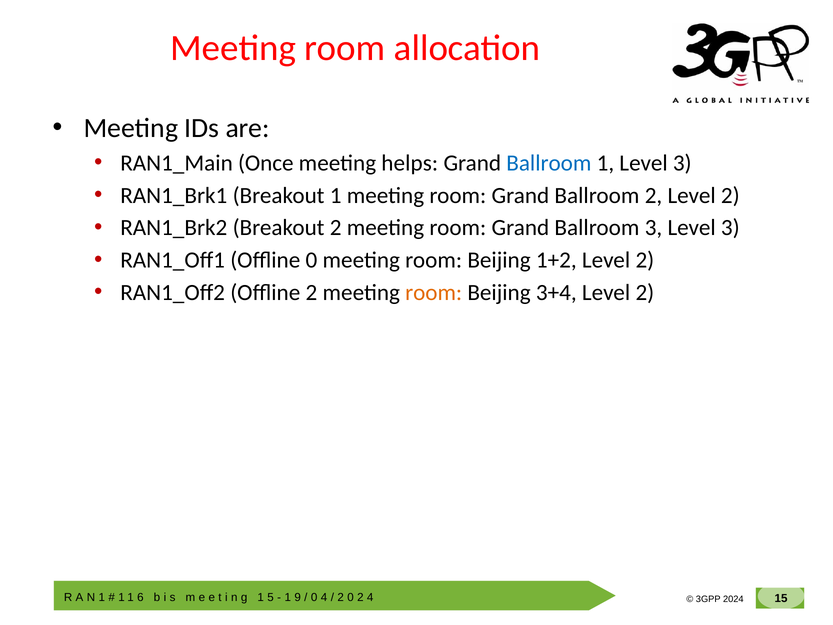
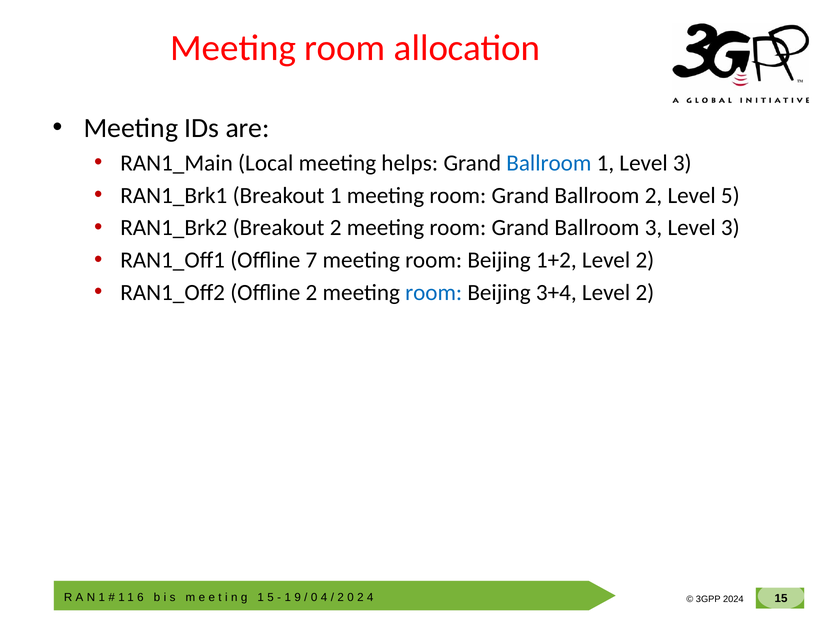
Once: Once -> Local
2 Level 2: 2 -> 5
Offline 0: 0 -> 7
room at (434, 293) colour: orange -> blue
